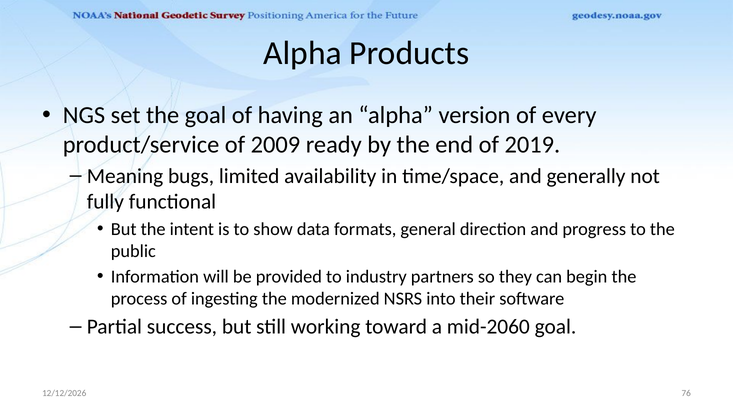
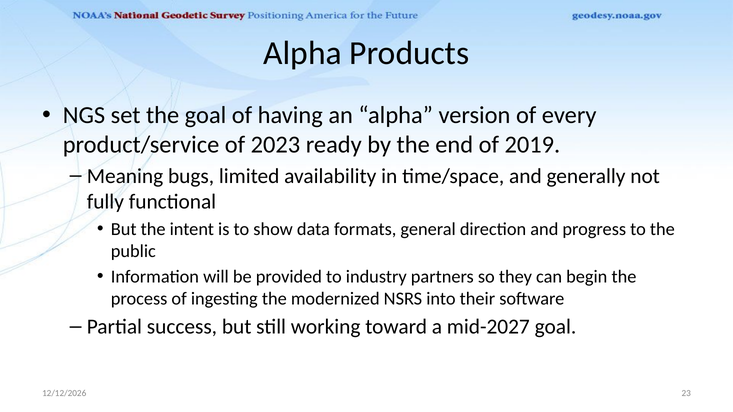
2009: 2009 -> 2023
mid-2060: mid-2060 -> mid-2027
76: 76 -> 23
